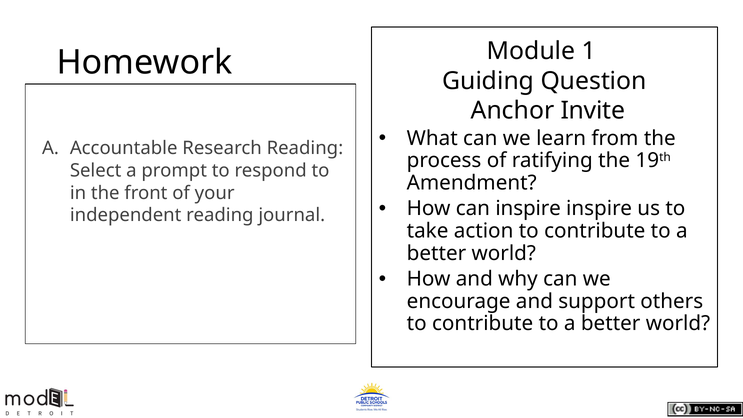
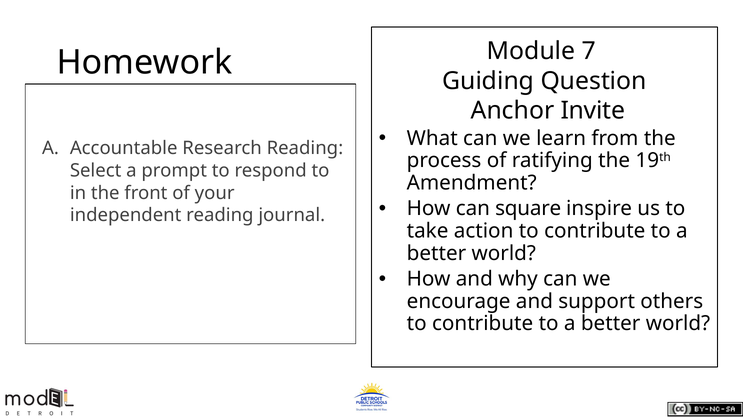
1: 1 -> 7
can inspire: inspire -> square
